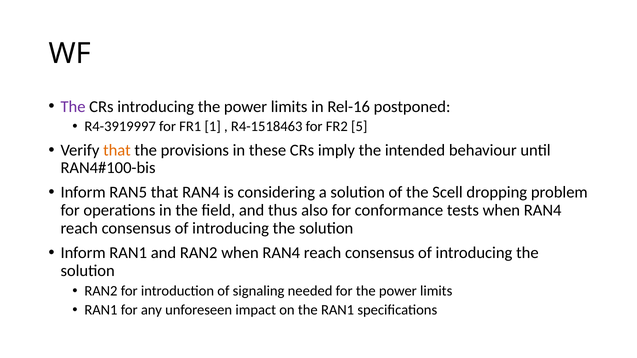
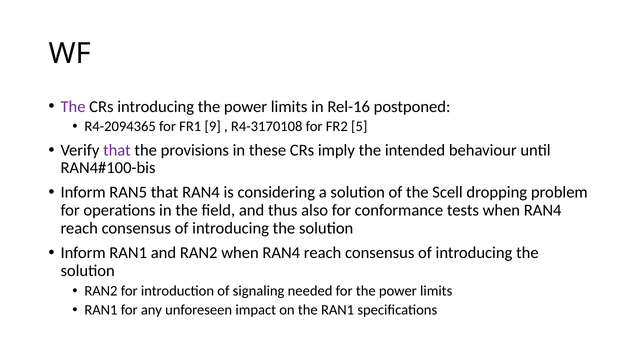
R4-3919997: R4-3919997 -> R4-2094365
1: 1 -> 9
R4-1518463: R4-1518463 -> R4-3170108
that at (117, 150) colour: orange -> purple
